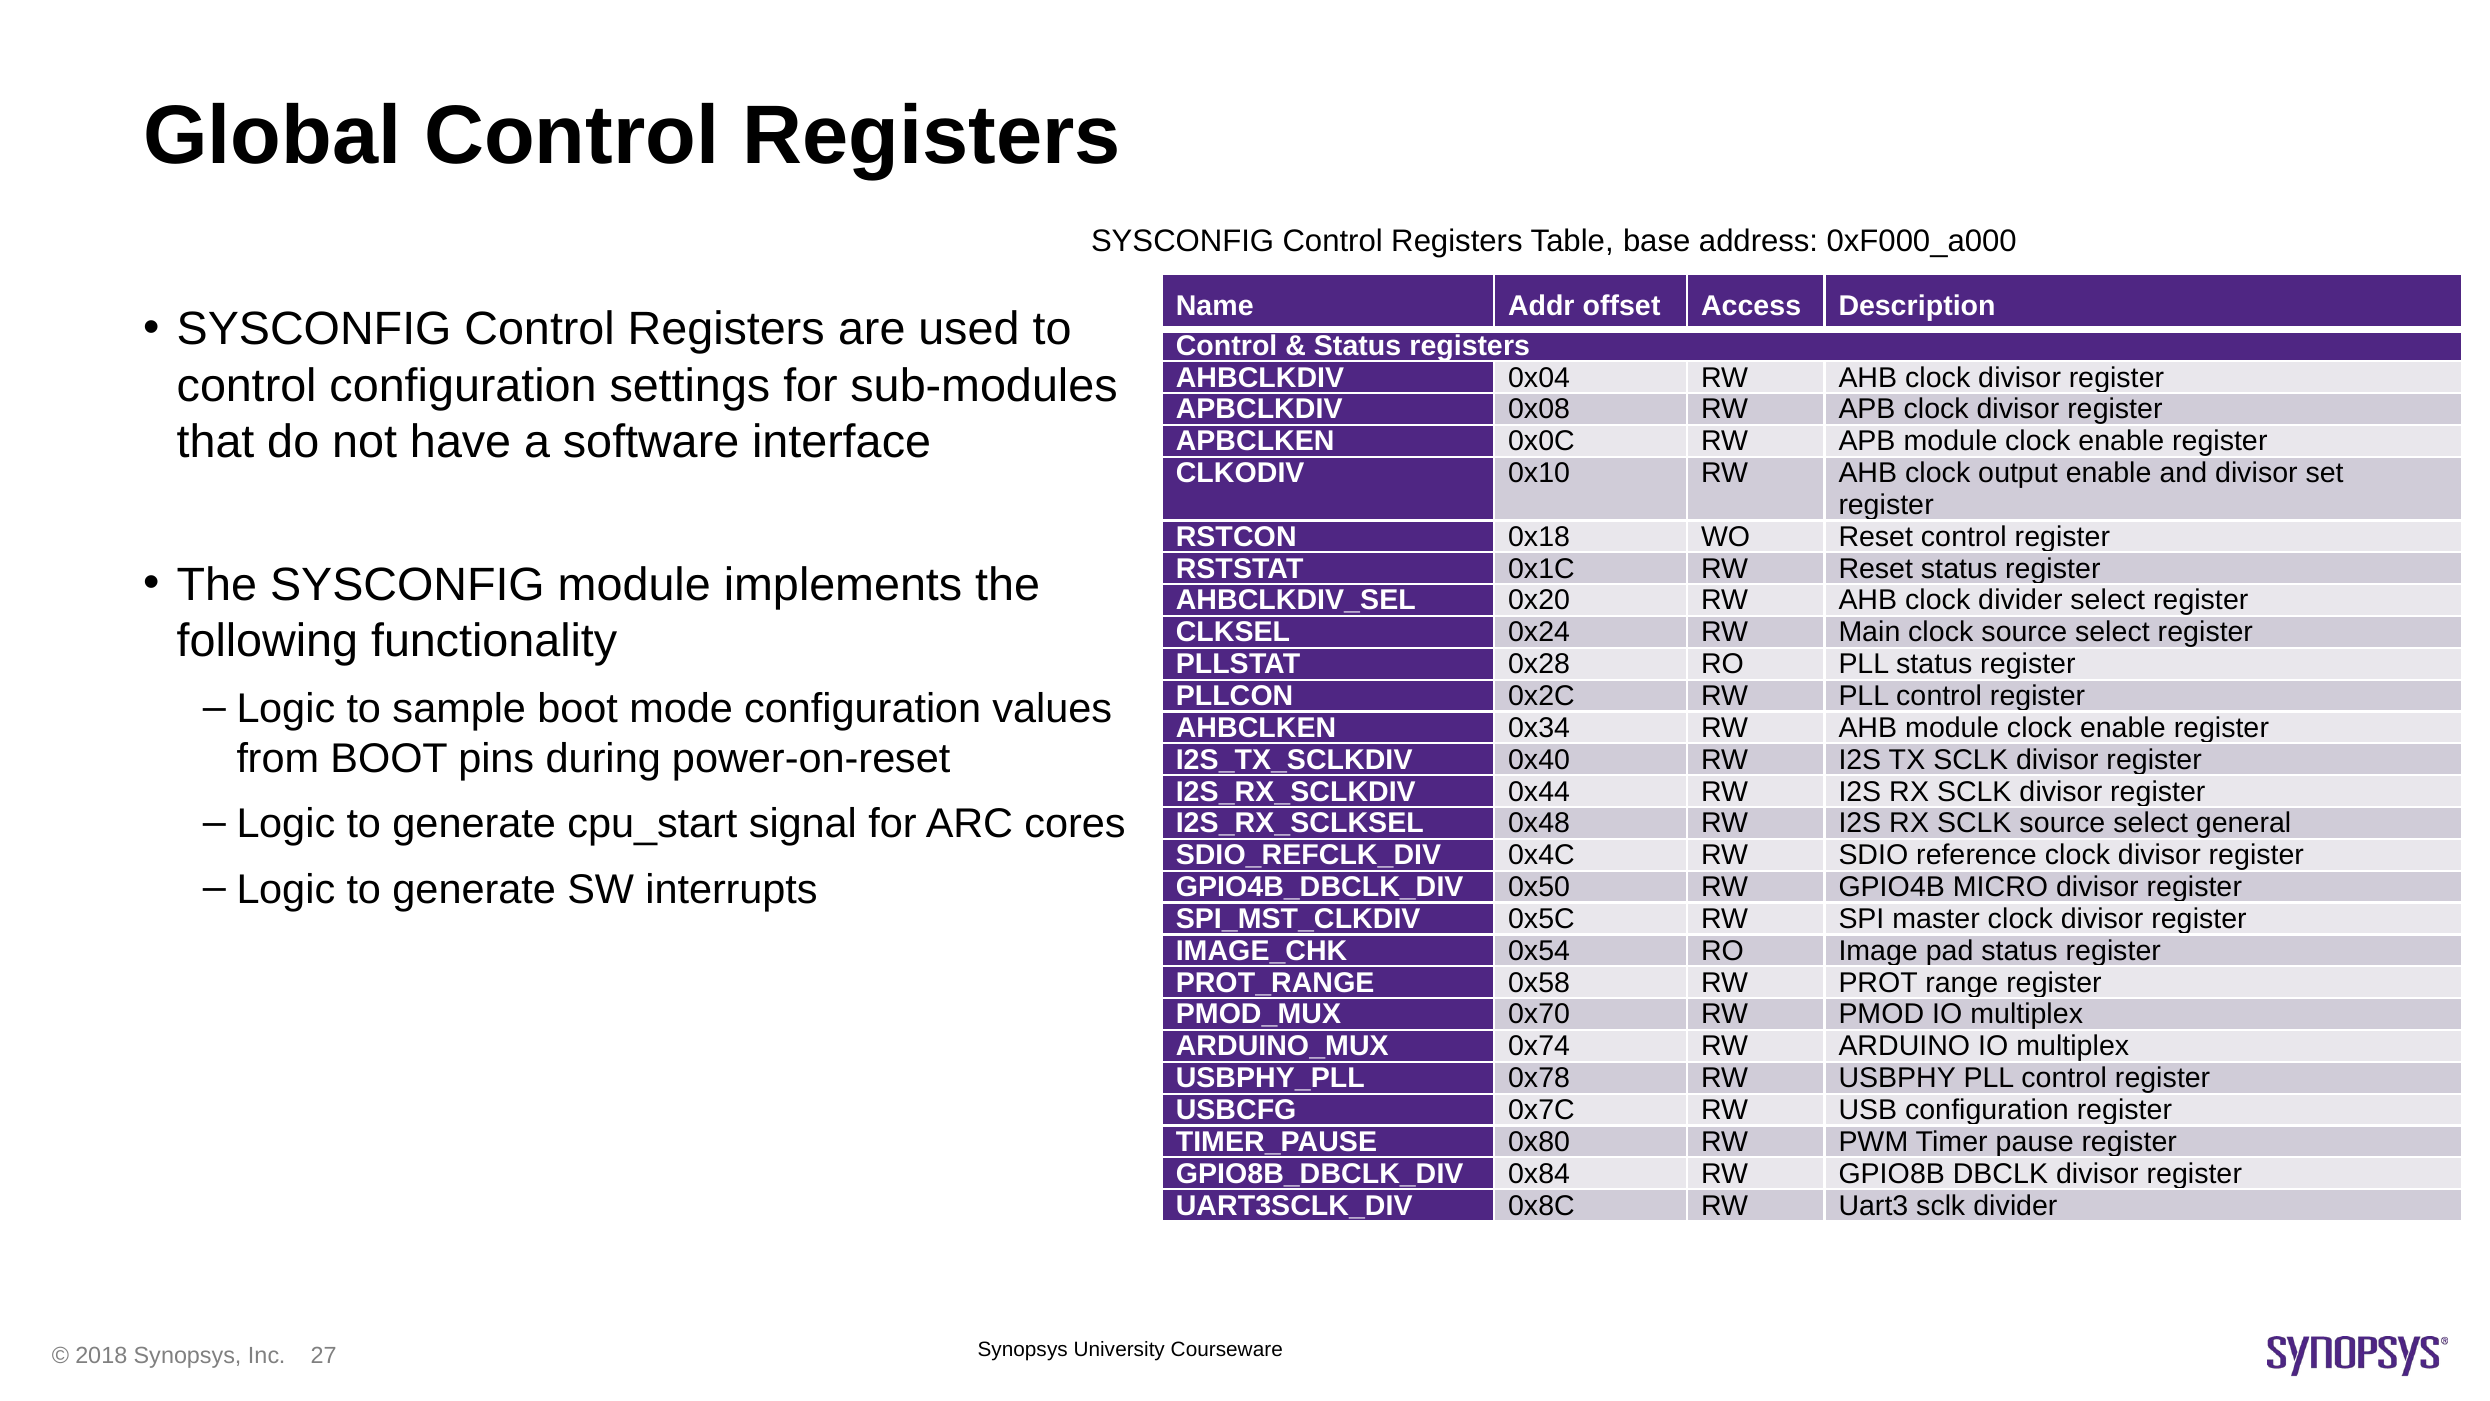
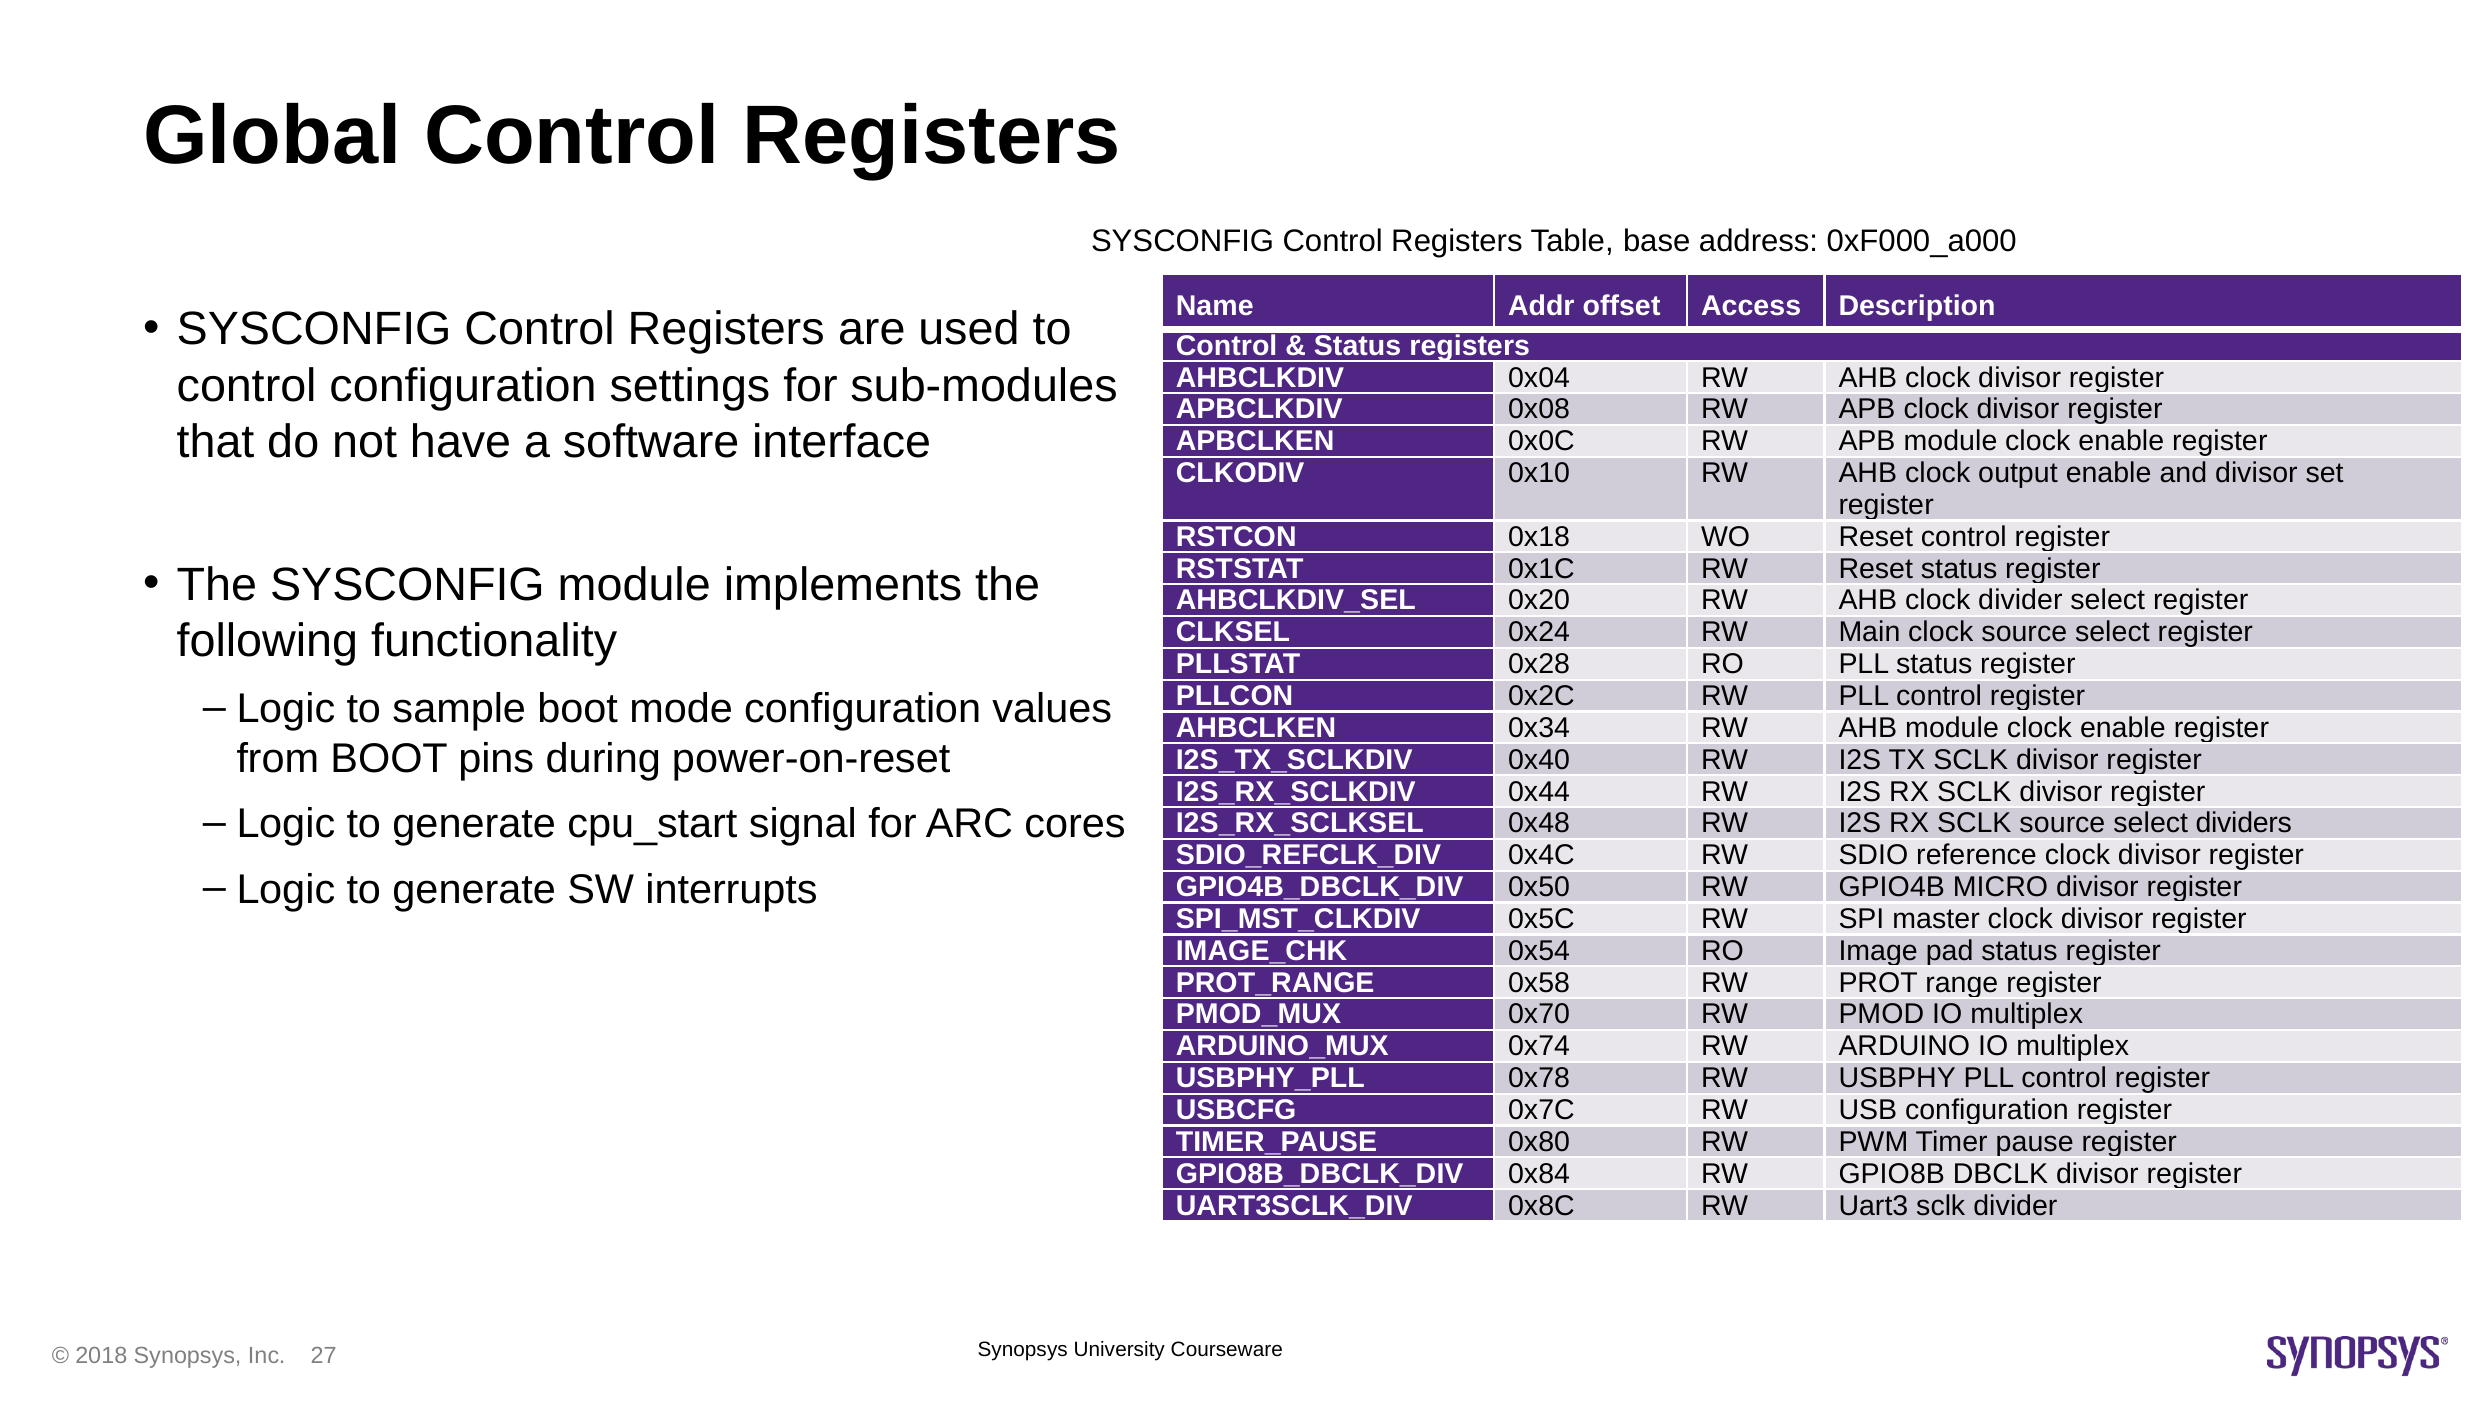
general: general -> dividers
